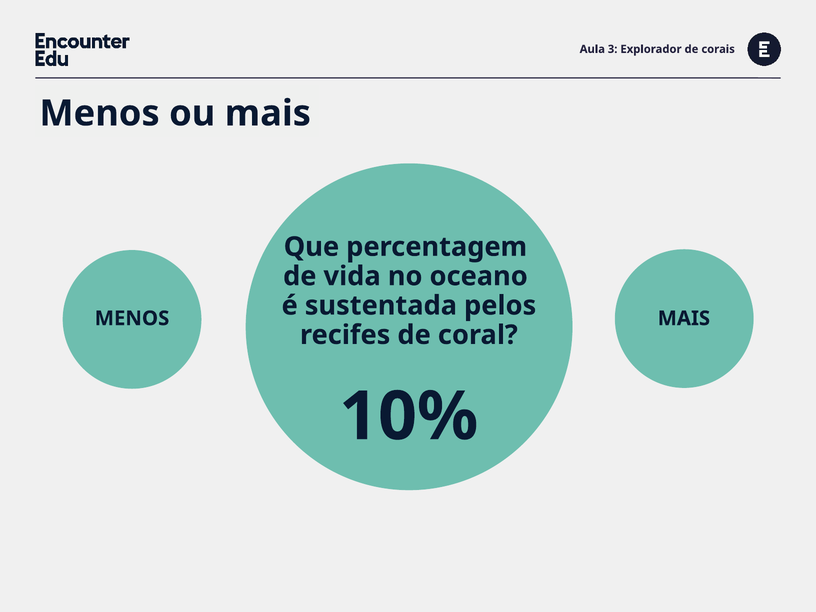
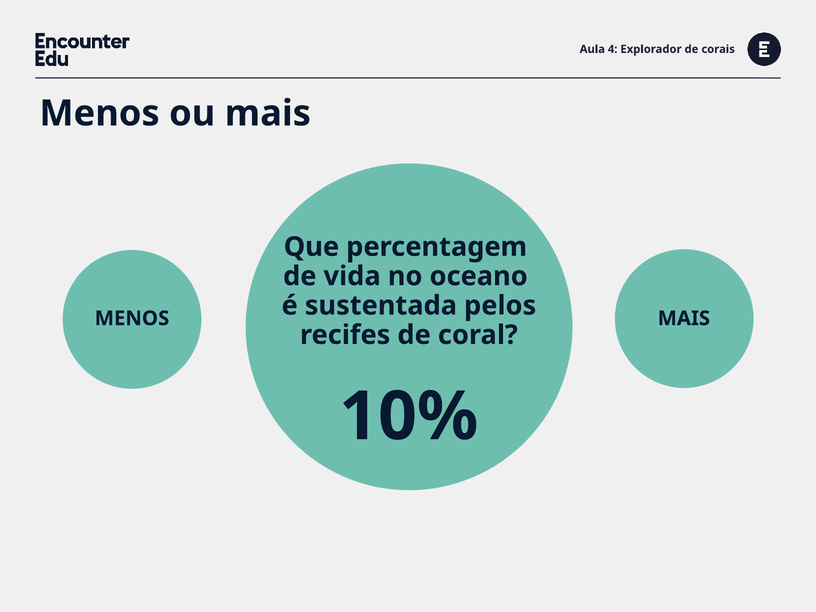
3: 3 -> 4
